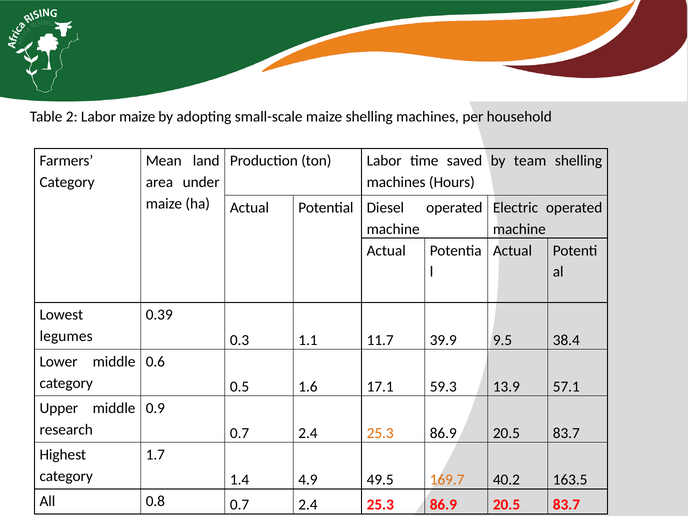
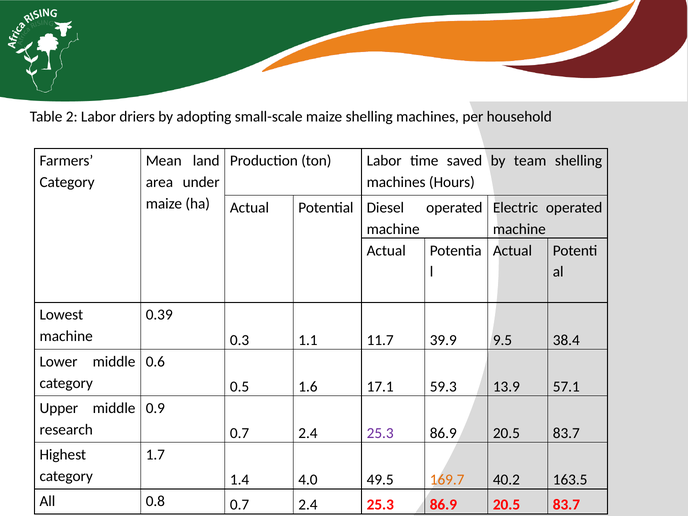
Labor maize: maize -> driers
legumes at (66, 336): legumes -> machine
25.3 at (380, 433) colour: orange -> purple
4.9: 4.9 -> 4.0
